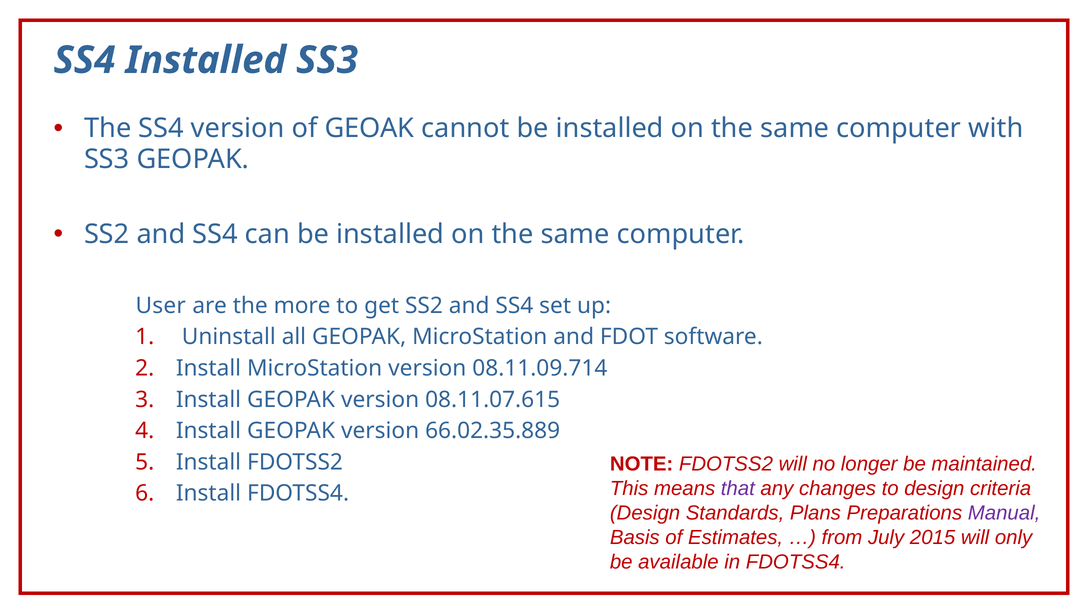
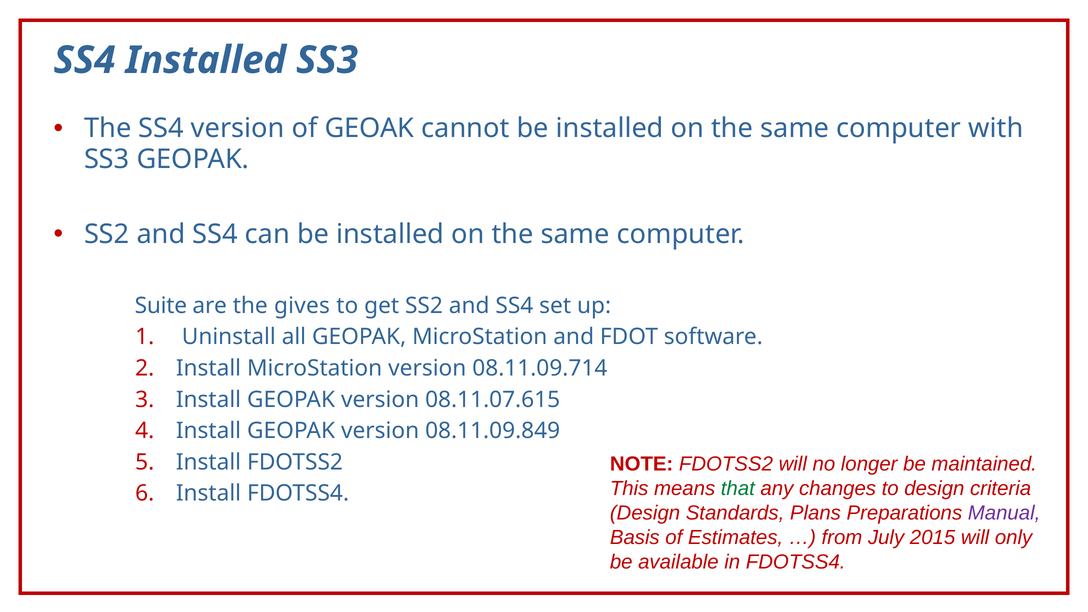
User: User -> Suite
more: more -> gives
66.02.35.889: 66.02.35.889 -> 08.11.09.849
that colour: purple -> green
